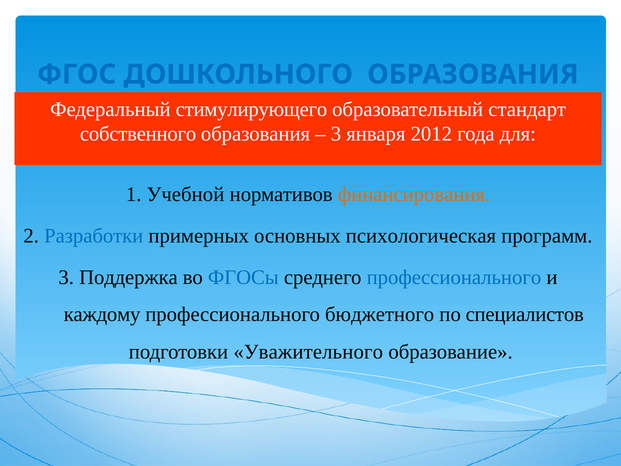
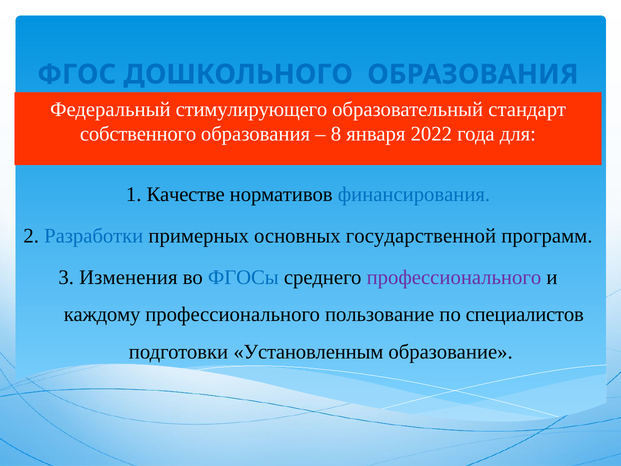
3 at (336, 134): 3 -> 8
2012: 2012 -> 2022
Учебной: Учебной -> Качестве
финансирования colour: orange -> blue
психологическая: психологическая -> государственной
Поддержка: Поддержка -> Изменения
профессионального at (454, 277) colour: blue -> purple
бюджетного: бюджетного -> пользование
Уважительного: Уважительного -> Установленным
